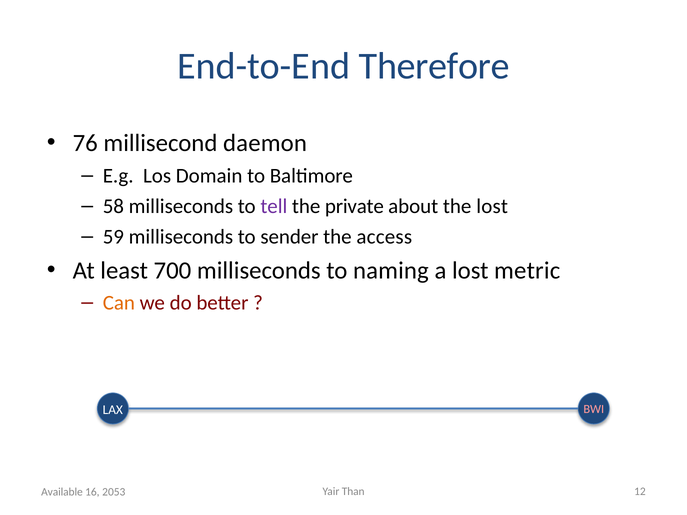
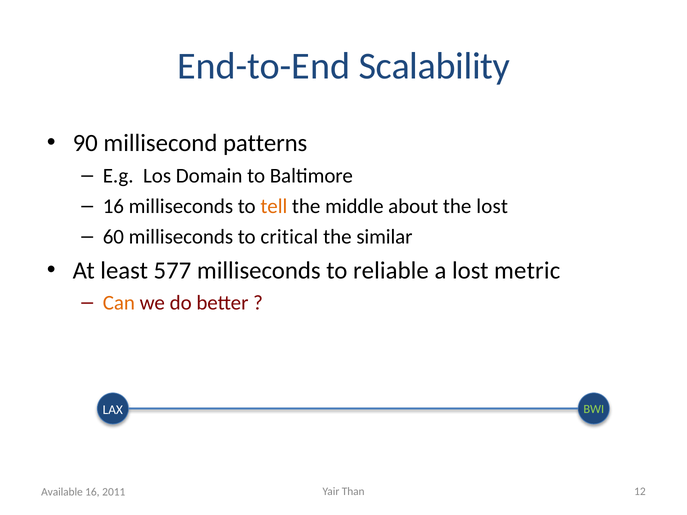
Therefore: Therefore -> Scalability
76: 76 -> 90
daemon: daemon -> patterns
58 at (113, 206): 58 -> 16
tell colour: purple -> orange
private: private -> middle
59: 59 -> 60
sender: sender -> critical
access: access -> similar
700: 700 -> 577
naming: naming -> reliable
BWI colour: pink -> light green
2053: 2053 -> 2011
